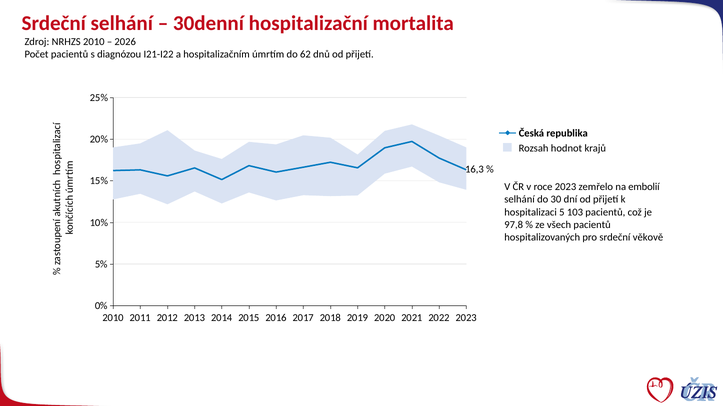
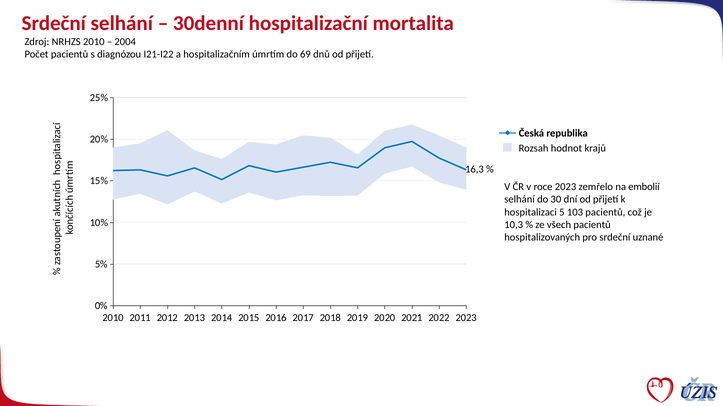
2026: 2026 -> 2004
62: 62 -> 69
97,8: 97,8 -> 10,3
věkově: věkově -> uznané
